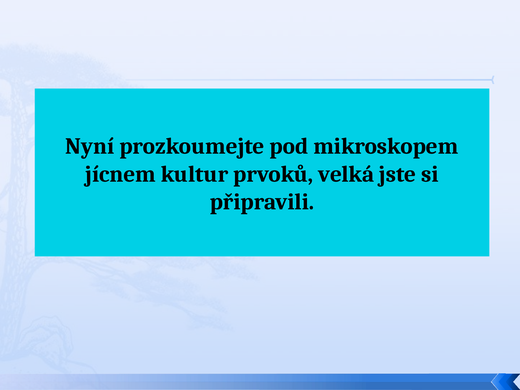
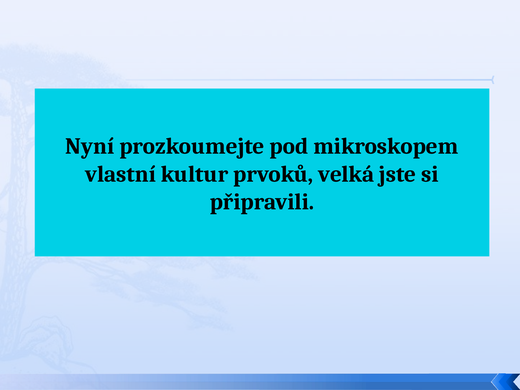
jícnem: jícnem -> vlastní
